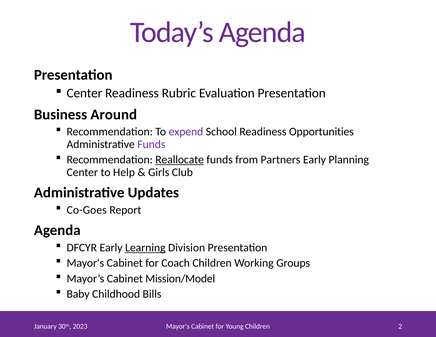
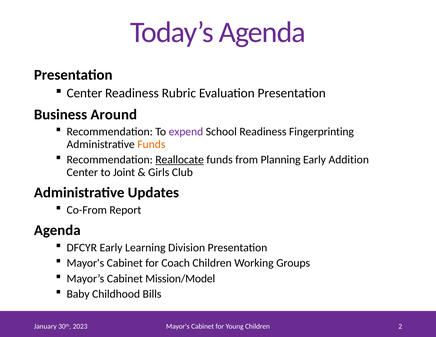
Opportunities: Opportunities -> Fingerprinting
Funds at (151, 144) colour: purple -> orange
Partners: Partners -> Planning
Planning: Planning -> Addition
Help: Help -> Joint
Co-Goes: Co-Goes -> Co-From
Learning underline: present -> none
